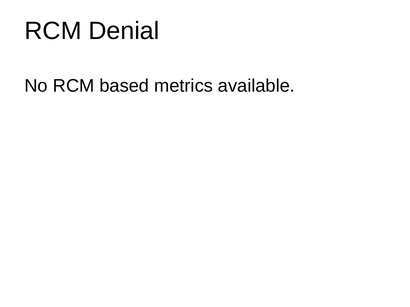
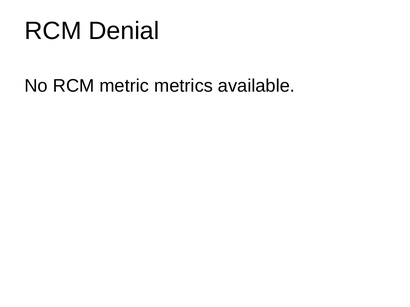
based: based -> metric
